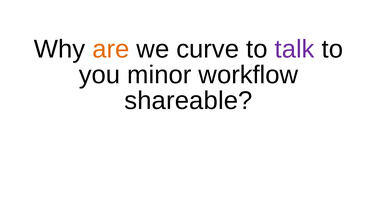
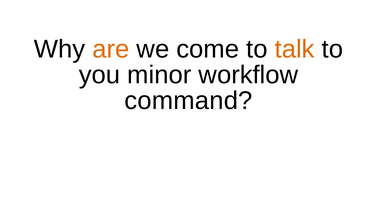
curve: curve -> come
talk colour: purple -> orange
shareable: shareable -> command
